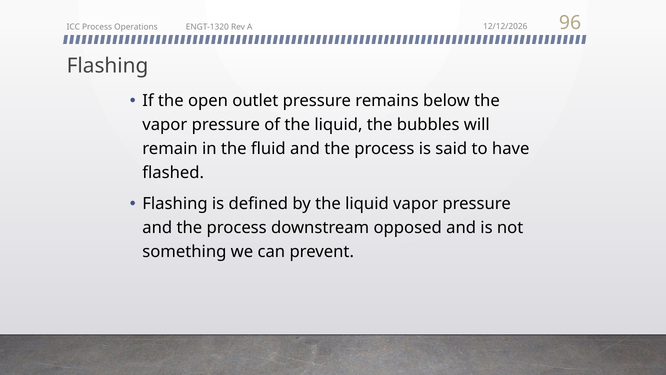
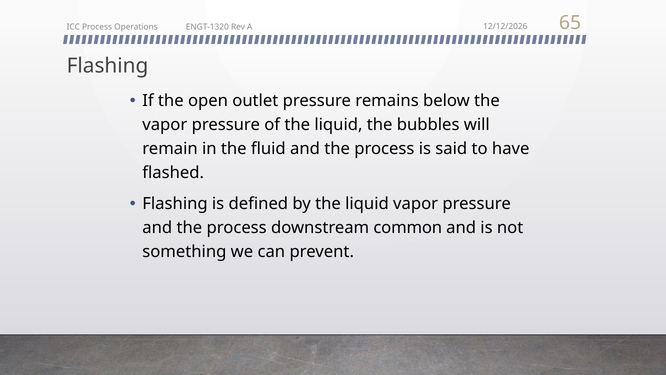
96: 96 -> 65
opposed: opposed -> common
